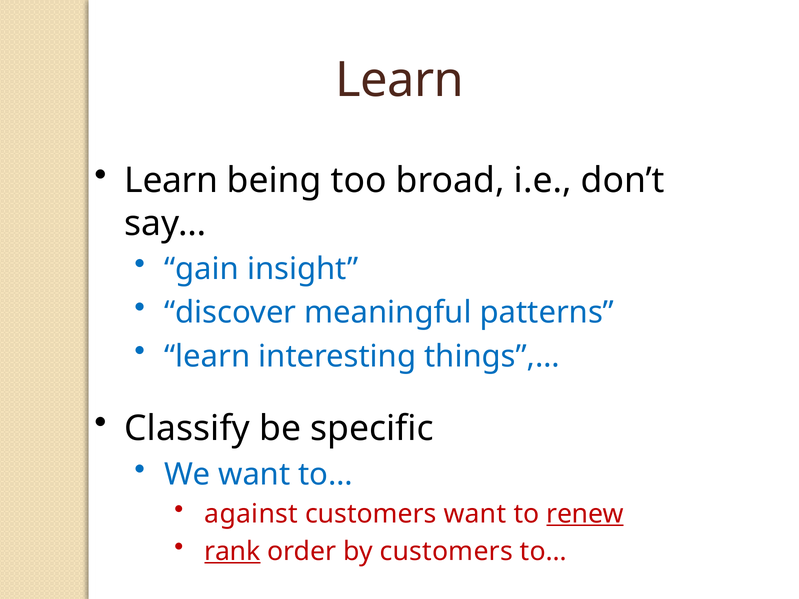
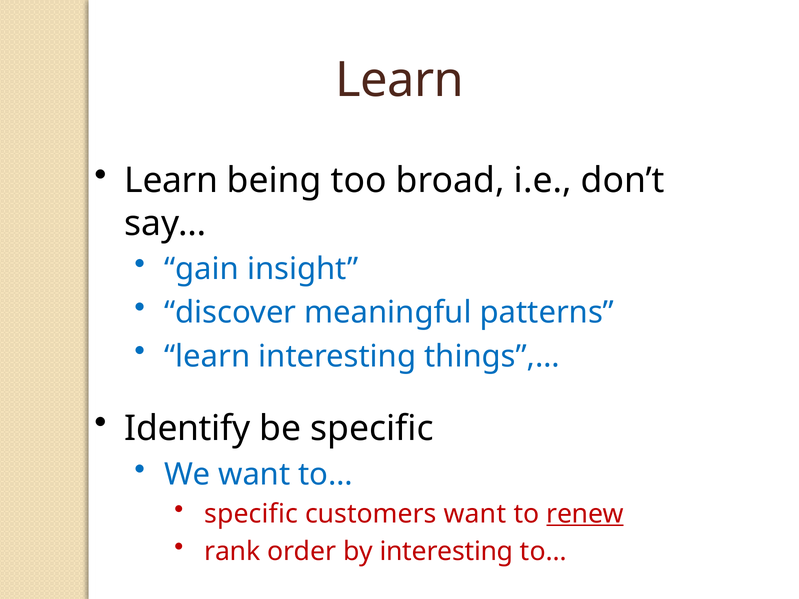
Classify: Classify -> Identify
against at (251, 514): against -> specific
rank underline: present -> none
by customers: customers -> interesting
